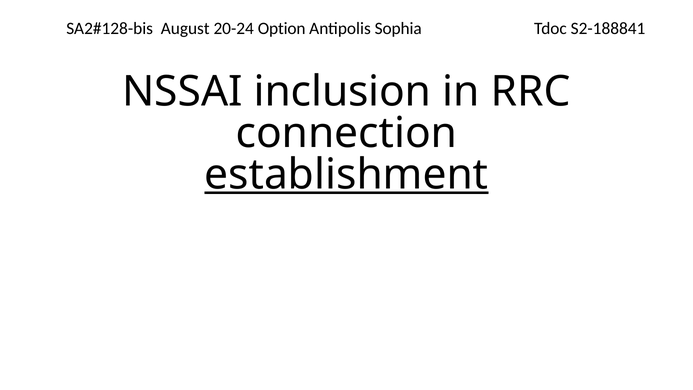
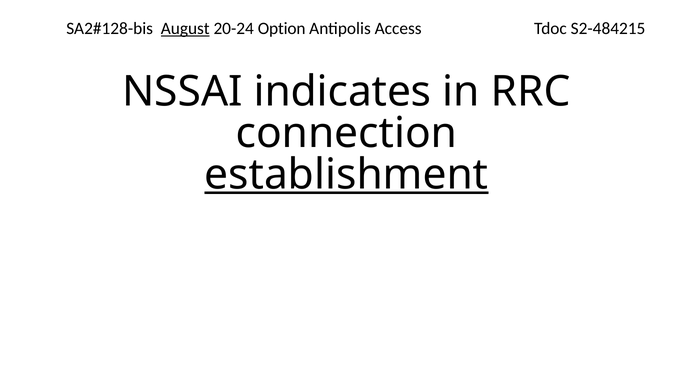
August underline: none -> present
Sophia: Sophia -> Access
S2-188841: S2-188841 -> S2-484215
inclusion: inclusion -> indicates
